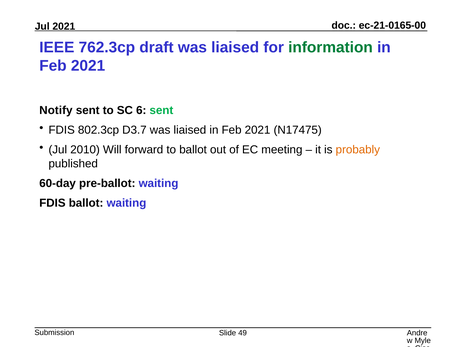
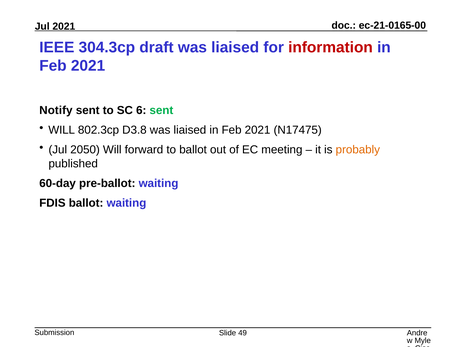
762.3cp: 762.3cp -> 304.3cp
information colour: green -> red
FDIS at (62, 130): FDIS -> WILL
D3.7: D3.7 -> D3.8
2010: 2010 -> 2050
